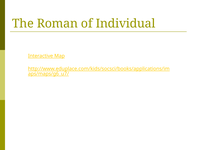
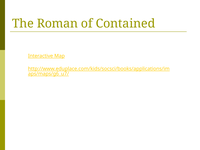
Individual: Individual -> Contained
